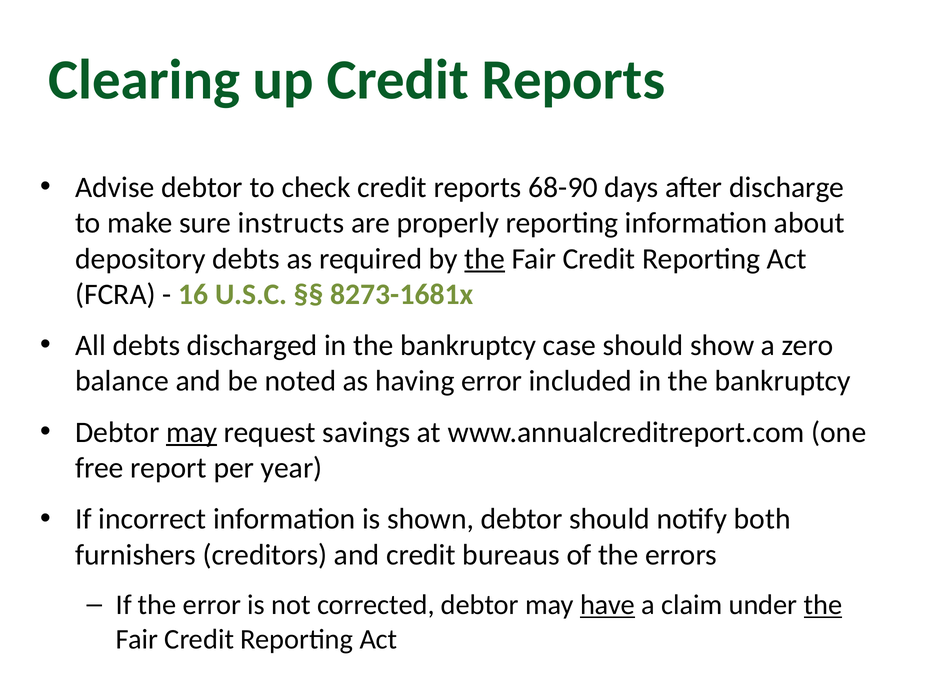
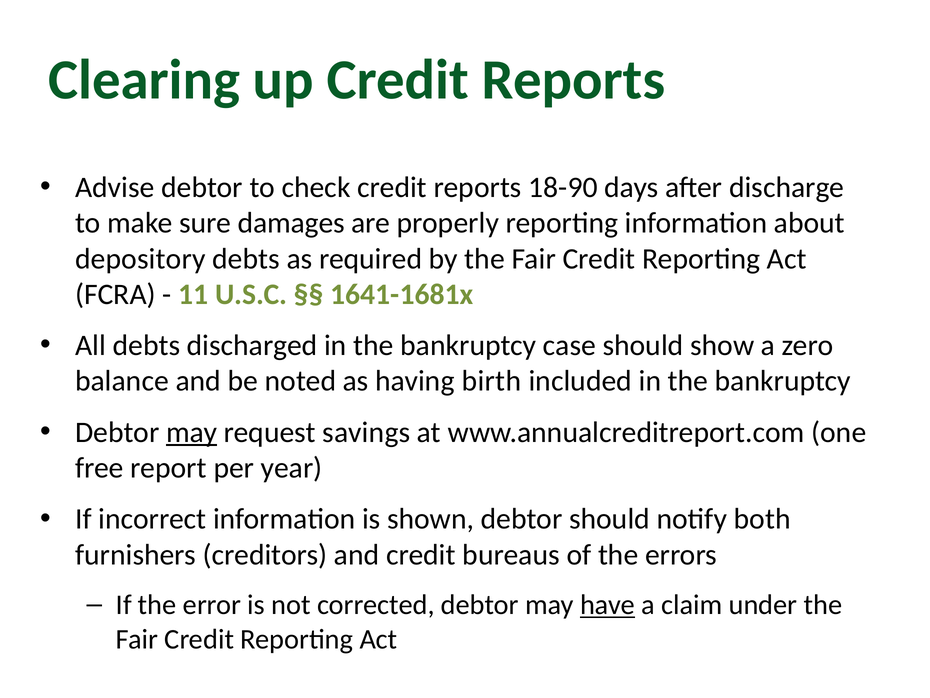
68-90: 68-90 -> 18-90
instructs: instructs -> damages
the at (485, 259) underline: present -> none
16: 16 -> 11
8273-1681x: 8273-1681x -> 1641-1681x
having error: error -> birth
the at (823, 605) underline: present -> none
